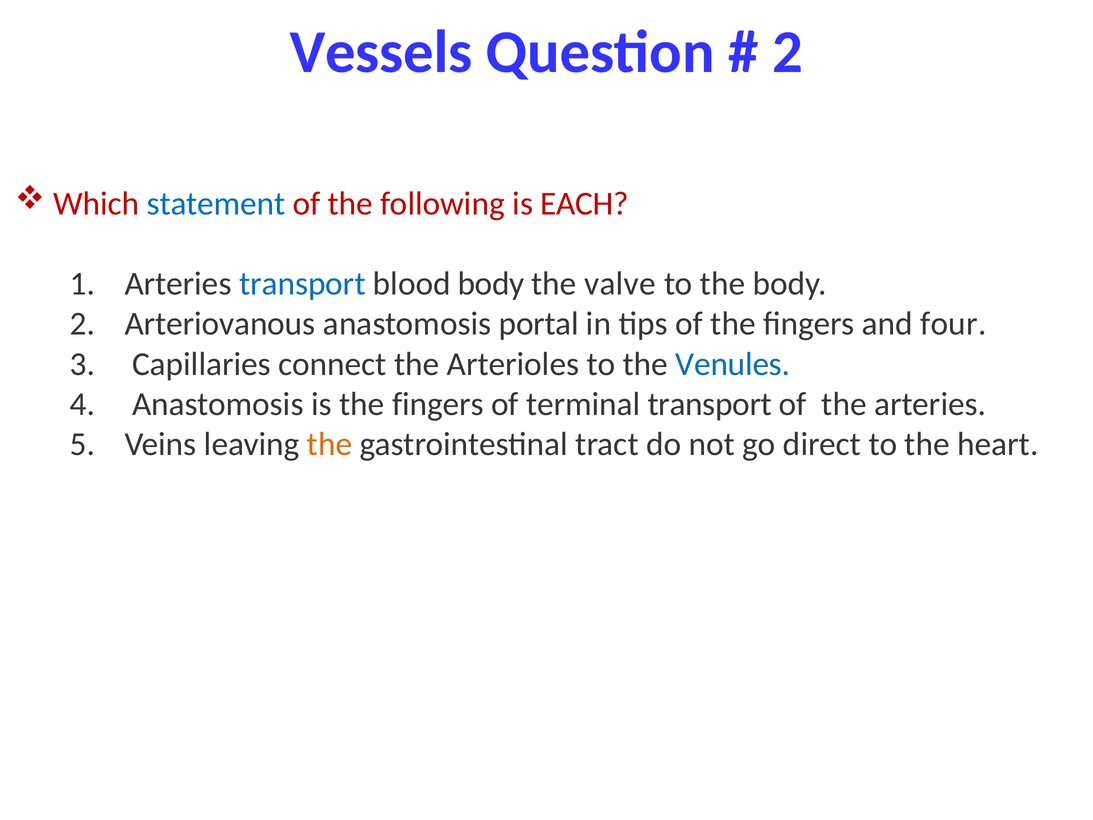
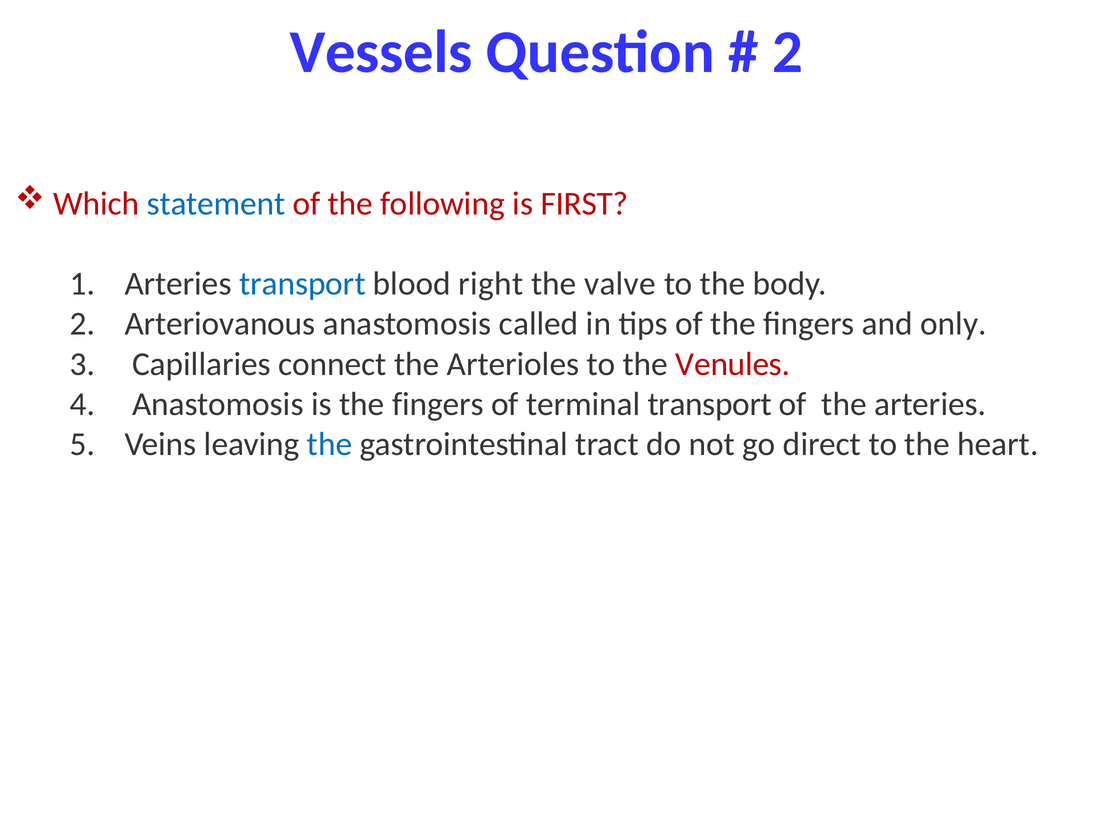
EACH: EACH -> FIRST
blood body: body -> right
portal: portal -> called
four: four -> only
Venules colour: blue -> red
the at (330, 444) colour: orange -> blue
